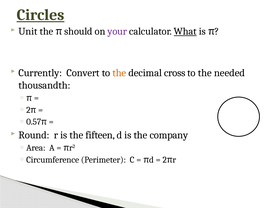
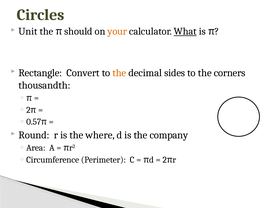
Circles underline: present -> none
your colour: purple -> orange
Currently: Currently -> Rectangle
cross: cross -> sides
needed: needed -> corners
fifteen: fifteen -> where
